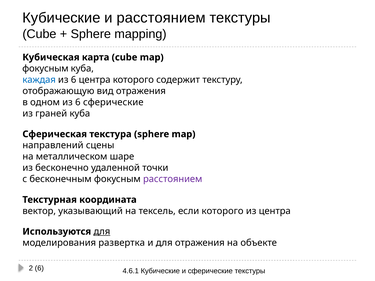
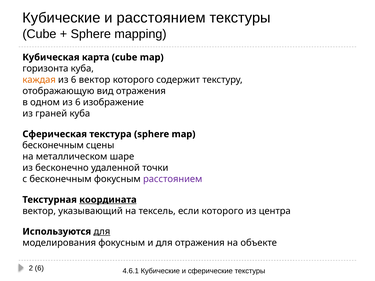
фокусным at (45, 69): фокусным -> горизонта
каждая colour: blue -> orange
6 центра: центра -> вектор
6 сферические: сферические -> изображение
направлений at (53, 146): направлений -> бесконечным
координата underline: none -> present
моделирования развертка: развертка -> фокусным
